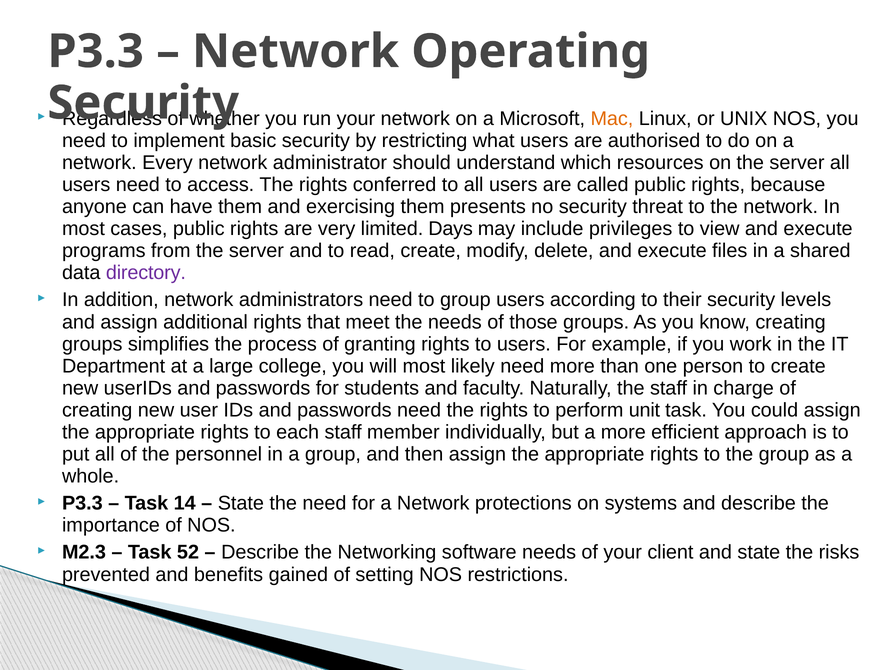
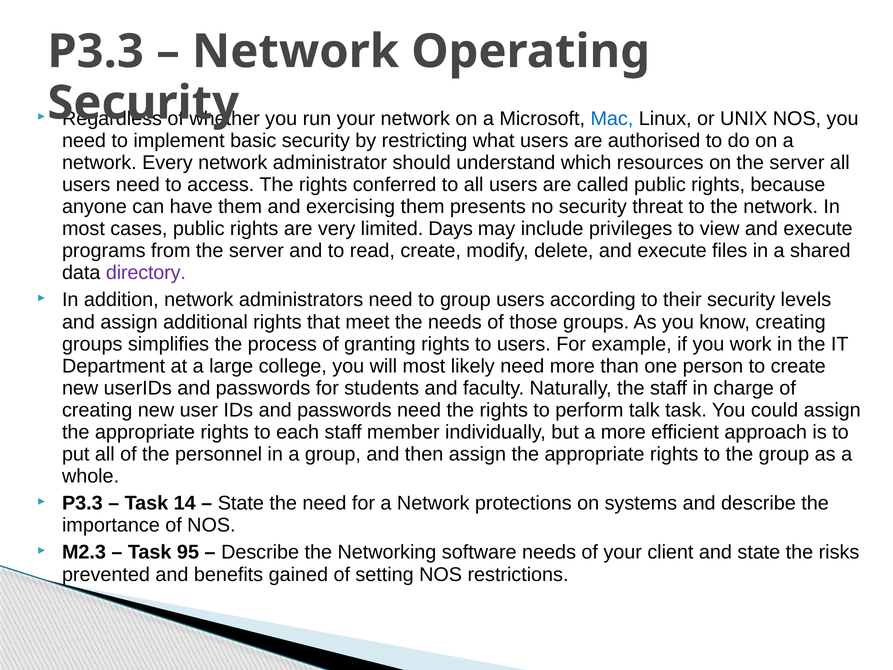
Mac colour: orange -> blue
unit: unit -> talk
52: 52 -> 95
